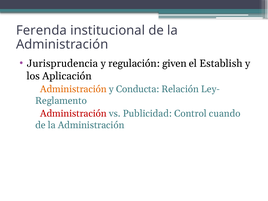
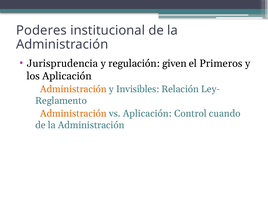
Ferenda: Ferenda -> Poderes
Establish: Establish -> Primeros
Conducta: Conducta -> Invisibles
Administración at (73, 113) colour: red -> orange
vs Publicidad: Publicidad -> Aplicación
